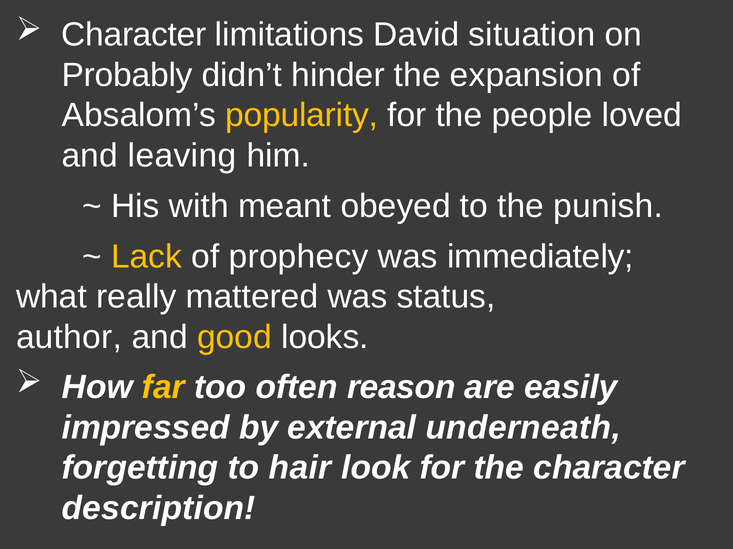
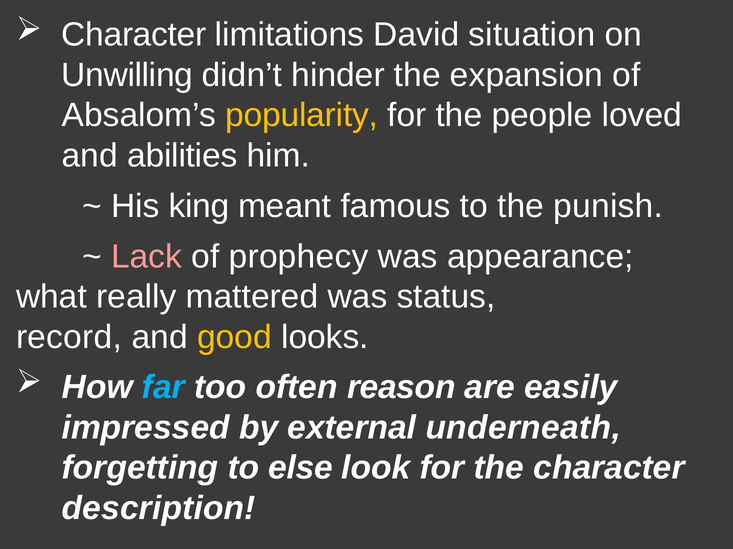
Probably: Probably -> Unwilling
leaving: leaving -> abilities
with: with -> king
obeyed: obeyed -> famous
Lack colour: yellow -> pink
immediately: immediately -> appearance
author: author -> record
far colour: yellow -> light blue
hair: hair -> else
